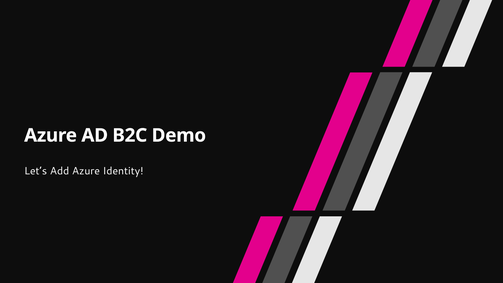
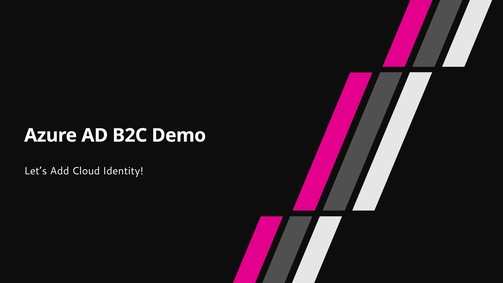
Add Azure: Azure -> Cloud
